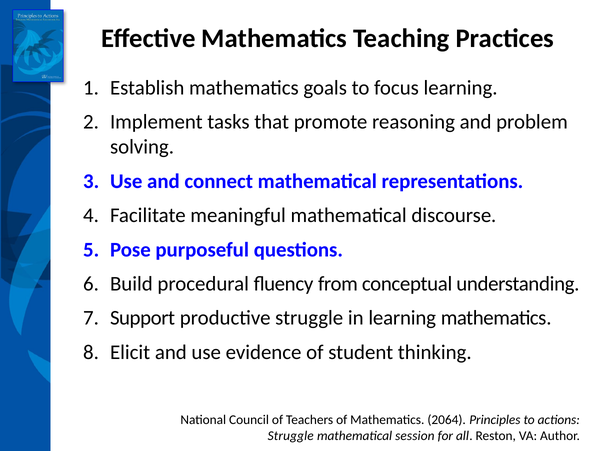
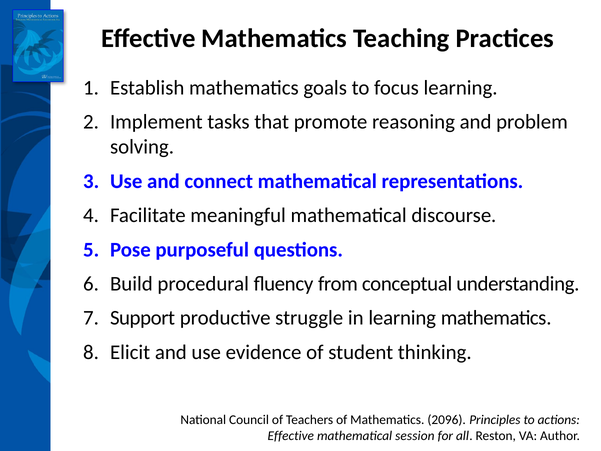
2064: 2064 -> 2096
Struggle at (291, 436): Struggle -> Effective
